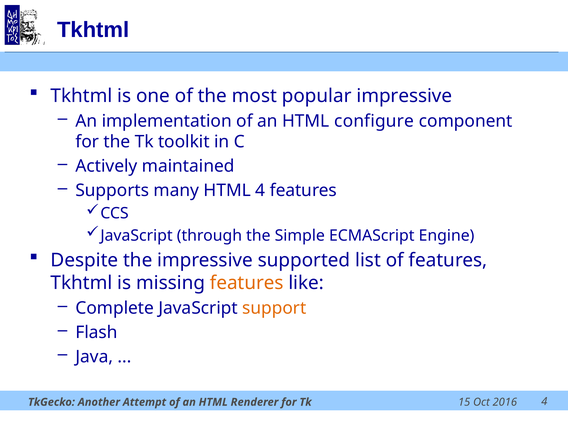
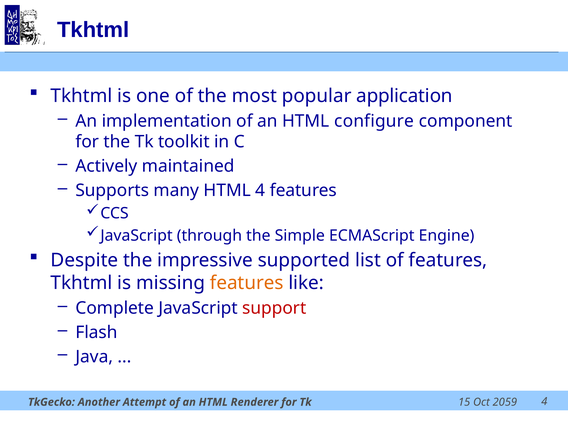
popular impressive: impressive -> application
support colour: orange -> red
2016: 2016 -> 2059
